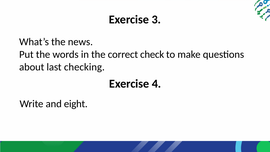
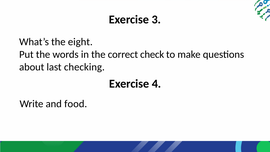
news: news -> eight
eight: eight -> food
